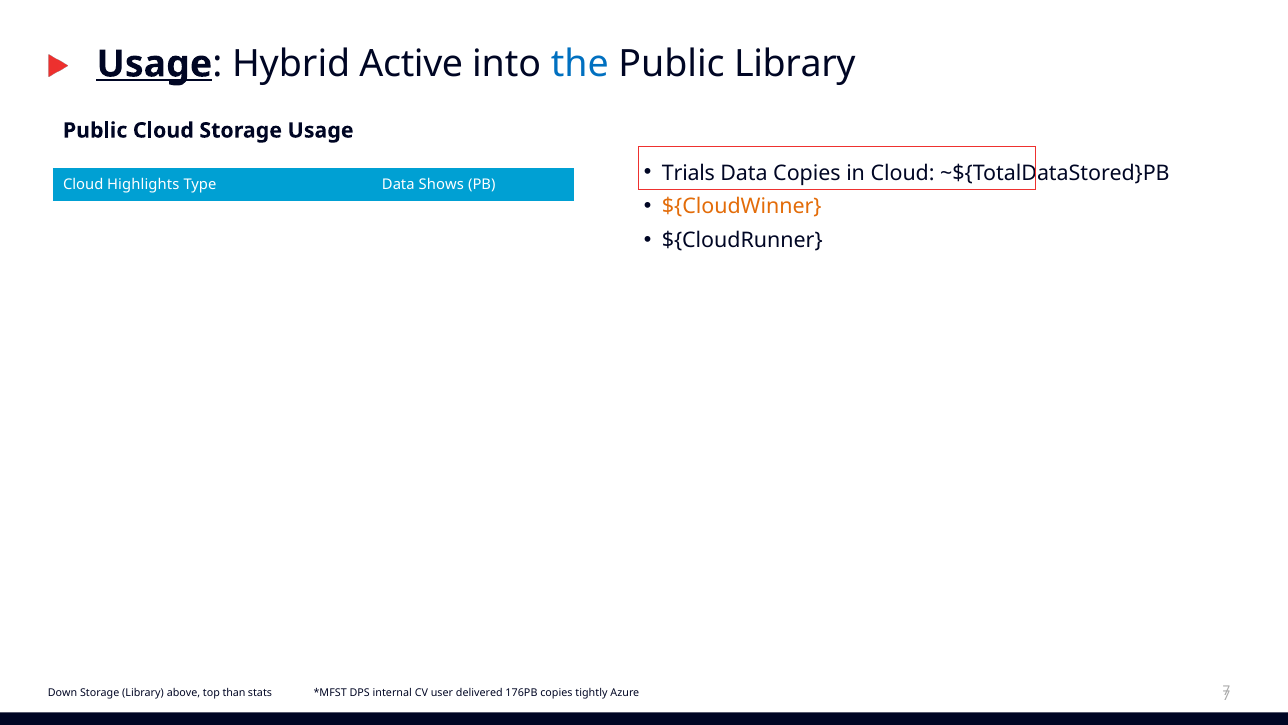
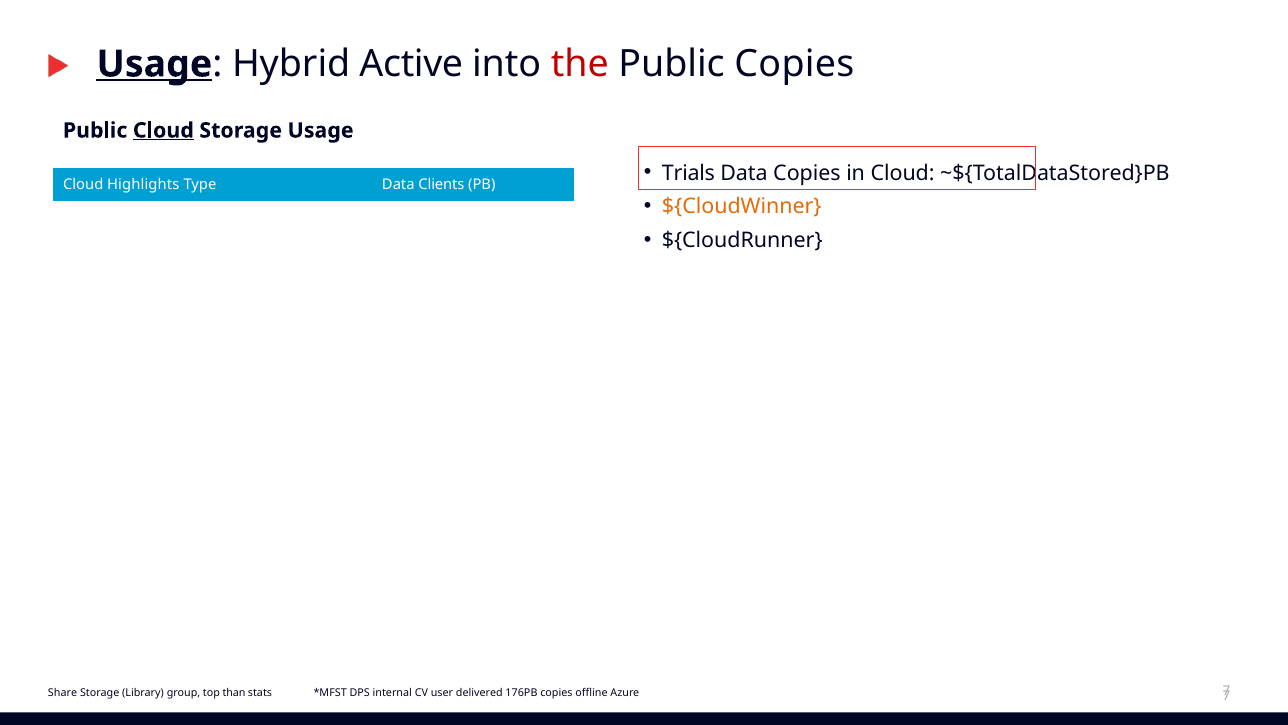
the colour: blue -> red
Public Library: Library -> Copies
Cloud at (163, 130) underline: none -> present
Shows: Shows -> Clients
Down: Down -> Share
above: above -> group
tightly: tightly -> offline
